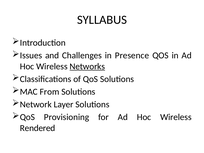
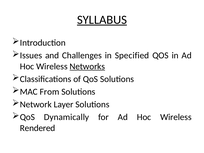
SYLLABUS underline: none -> present
Presence: Presence -> Specified
Provisioning: Provisioning -> Dynamically
